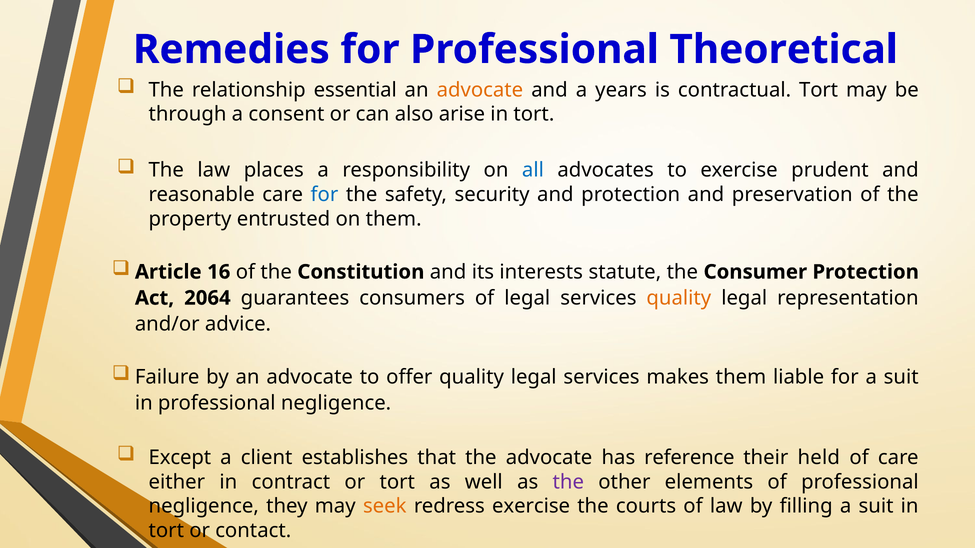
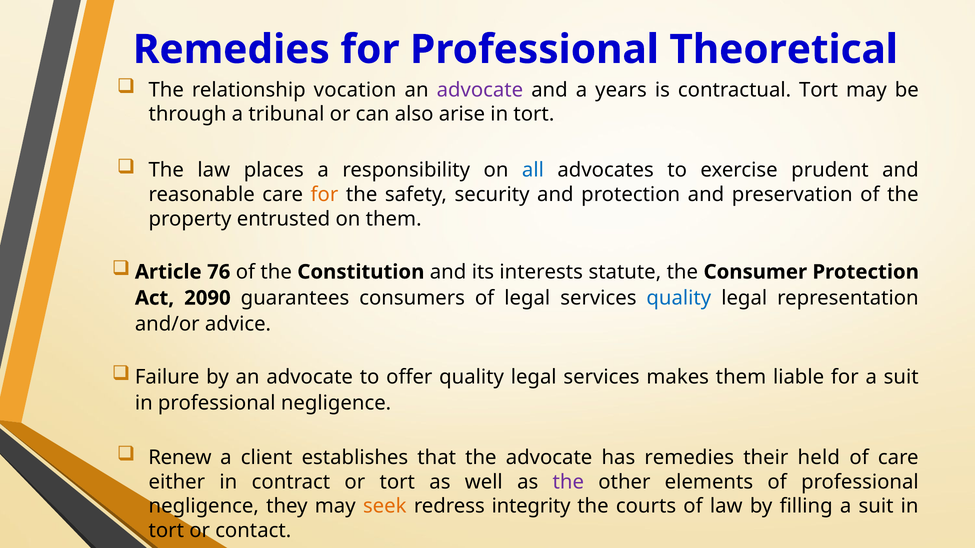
essential: essential -> vocation
advocate at (480, 90) colour: orange -> purple
consent: consent -> tribunal
for at (324, 195) colour: blue -> orange
16: 16 -> 76
2064: 2064 -> 2090
quality at (679, 298) colour: orange -> blue
Except: Except -> Renew
has reference: reference -> remedies
redress exercise: exercise -> integrity
